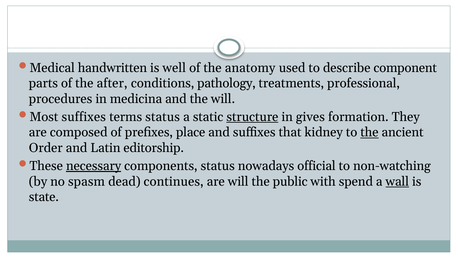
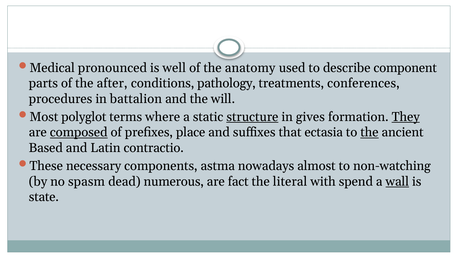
handwritten: handwritten -> pronounced
professional: professional -> conferences
medicina: medicina -> battalion
Most suffixes: suffixes -> polyglot
terms status: status -> where
They underline: none -> present
composed underline: none -> present
kidney: kidney -> ectasia
Order: Order -> Based
editorship: editorship -> contractio
necessary underline: present -> none
components status: status -> astma
official: official -> almost
continues: continues -> numerous
are will: will -> fact
public: public -> literal
